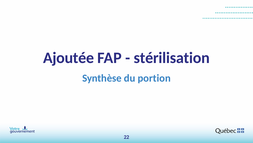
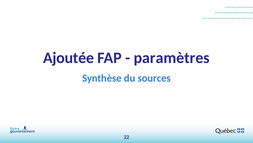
stérilisation: stérilisation -> paramètres
portion: portion -> sources
